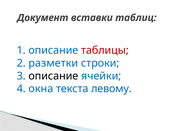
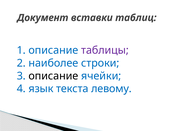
таблицы colour: red -> purple
разметки: разметки -> наиболее
окна: окна -> язык
